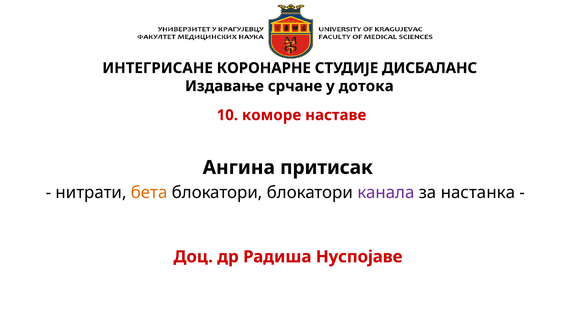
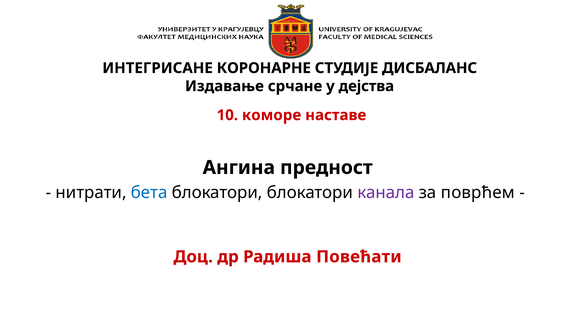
дотока: дотока -> дејства
притисак: притисак -> предност
бета colour: orange -> blue
настанка: настанка -> поврћем
Нуспојаве: Нуспојаве -> Повећати
